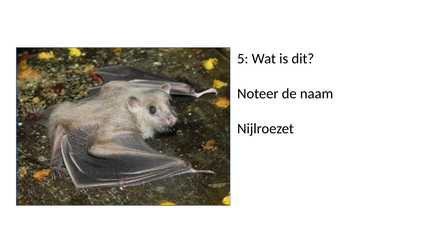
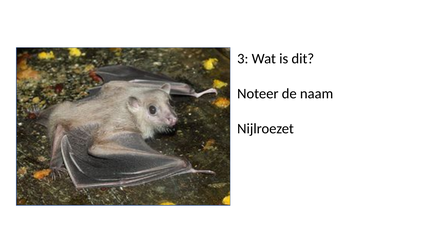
5: 5 -> 3
